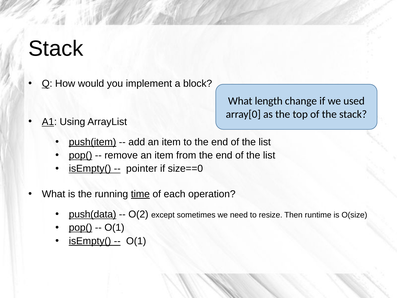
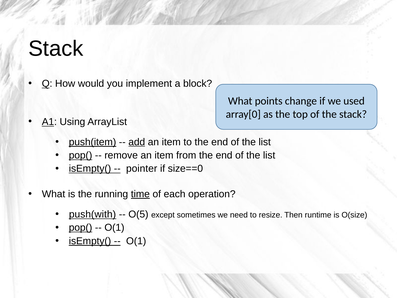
length: length -> points
add underline: none -> present
push(data: push(data -> push(with
O(2: O(2 -> O(5
